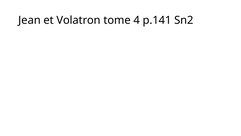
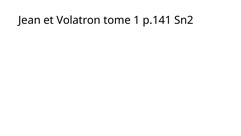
4: 4 -> 1
